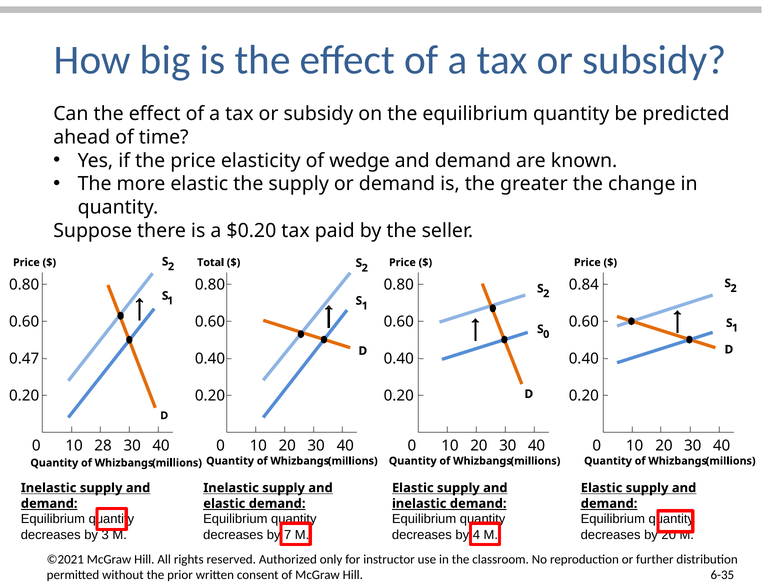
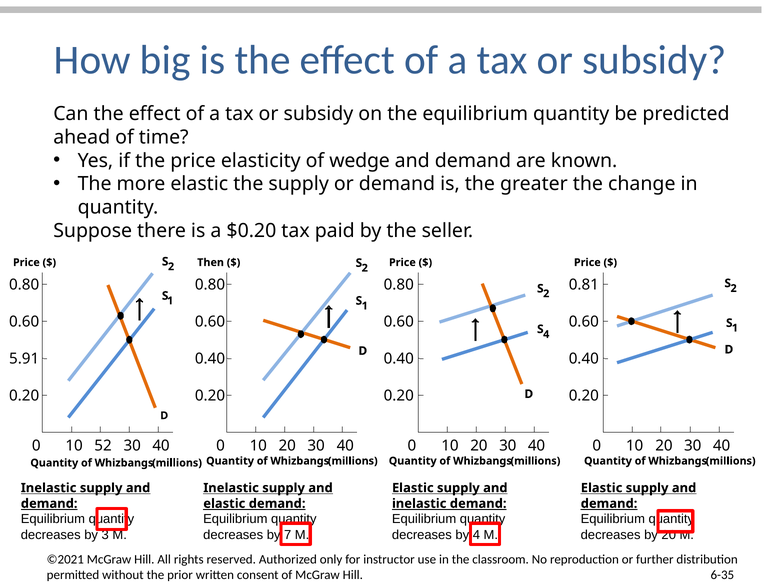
Total: Total -> Then
0.84: 0.84 -> 0.81
S 0: 0 -> 4
0.47: 0.47 -> 5.91
28: 28 -> 52
